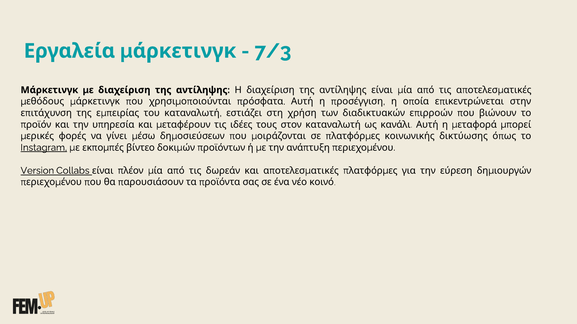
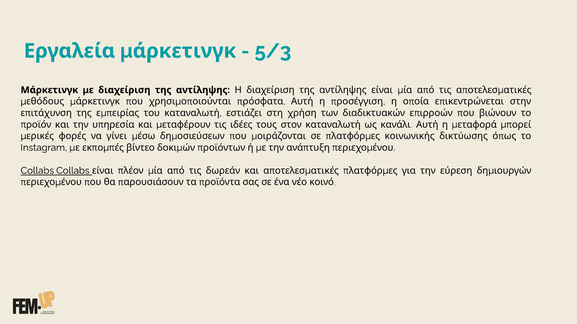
7/3: 7/3 -> 5/3
Instagram underline: present -> none
Version at (37, 171): Version -> Collabs
